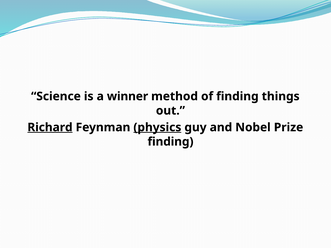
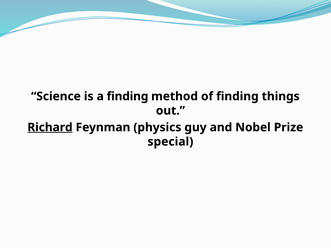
a winner: winner -> finding
physics underline: present -> none
finding at (170, 142): finding -> special
